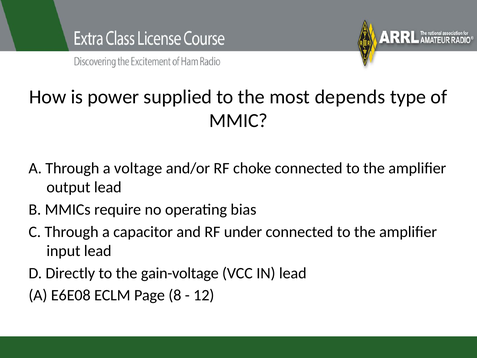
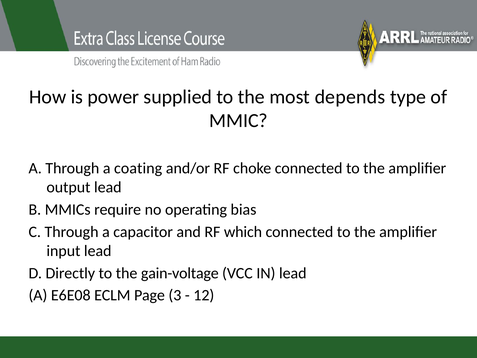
voltage: voltage -> coating
under: under -> which
8: 8 -> 3
